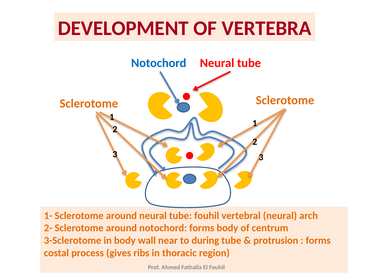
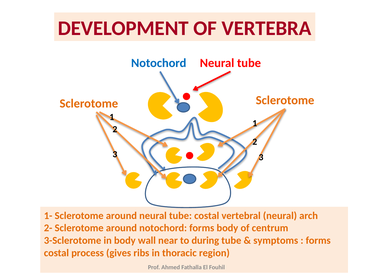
tube fouhil: fouhil -> costal
protrusion: protrusion -> symptoms
